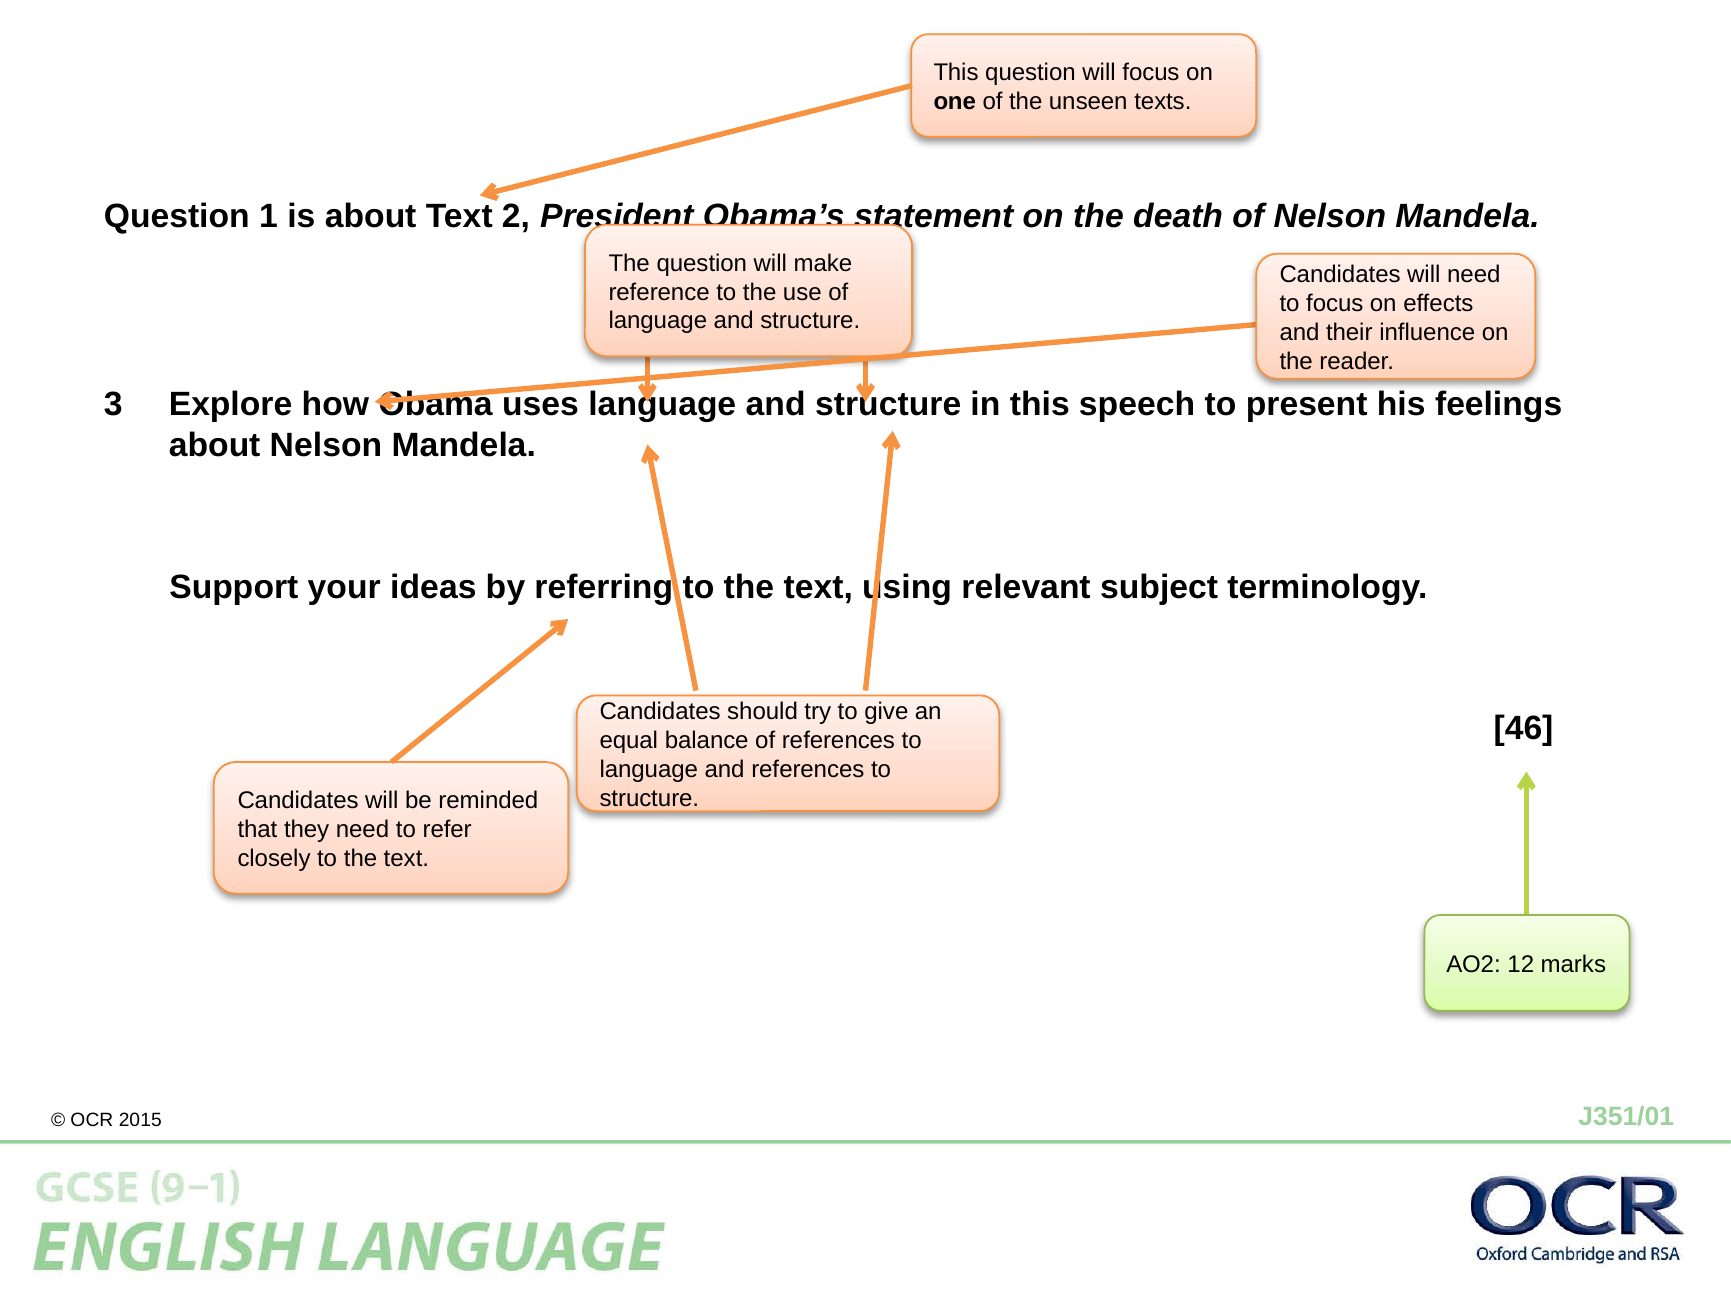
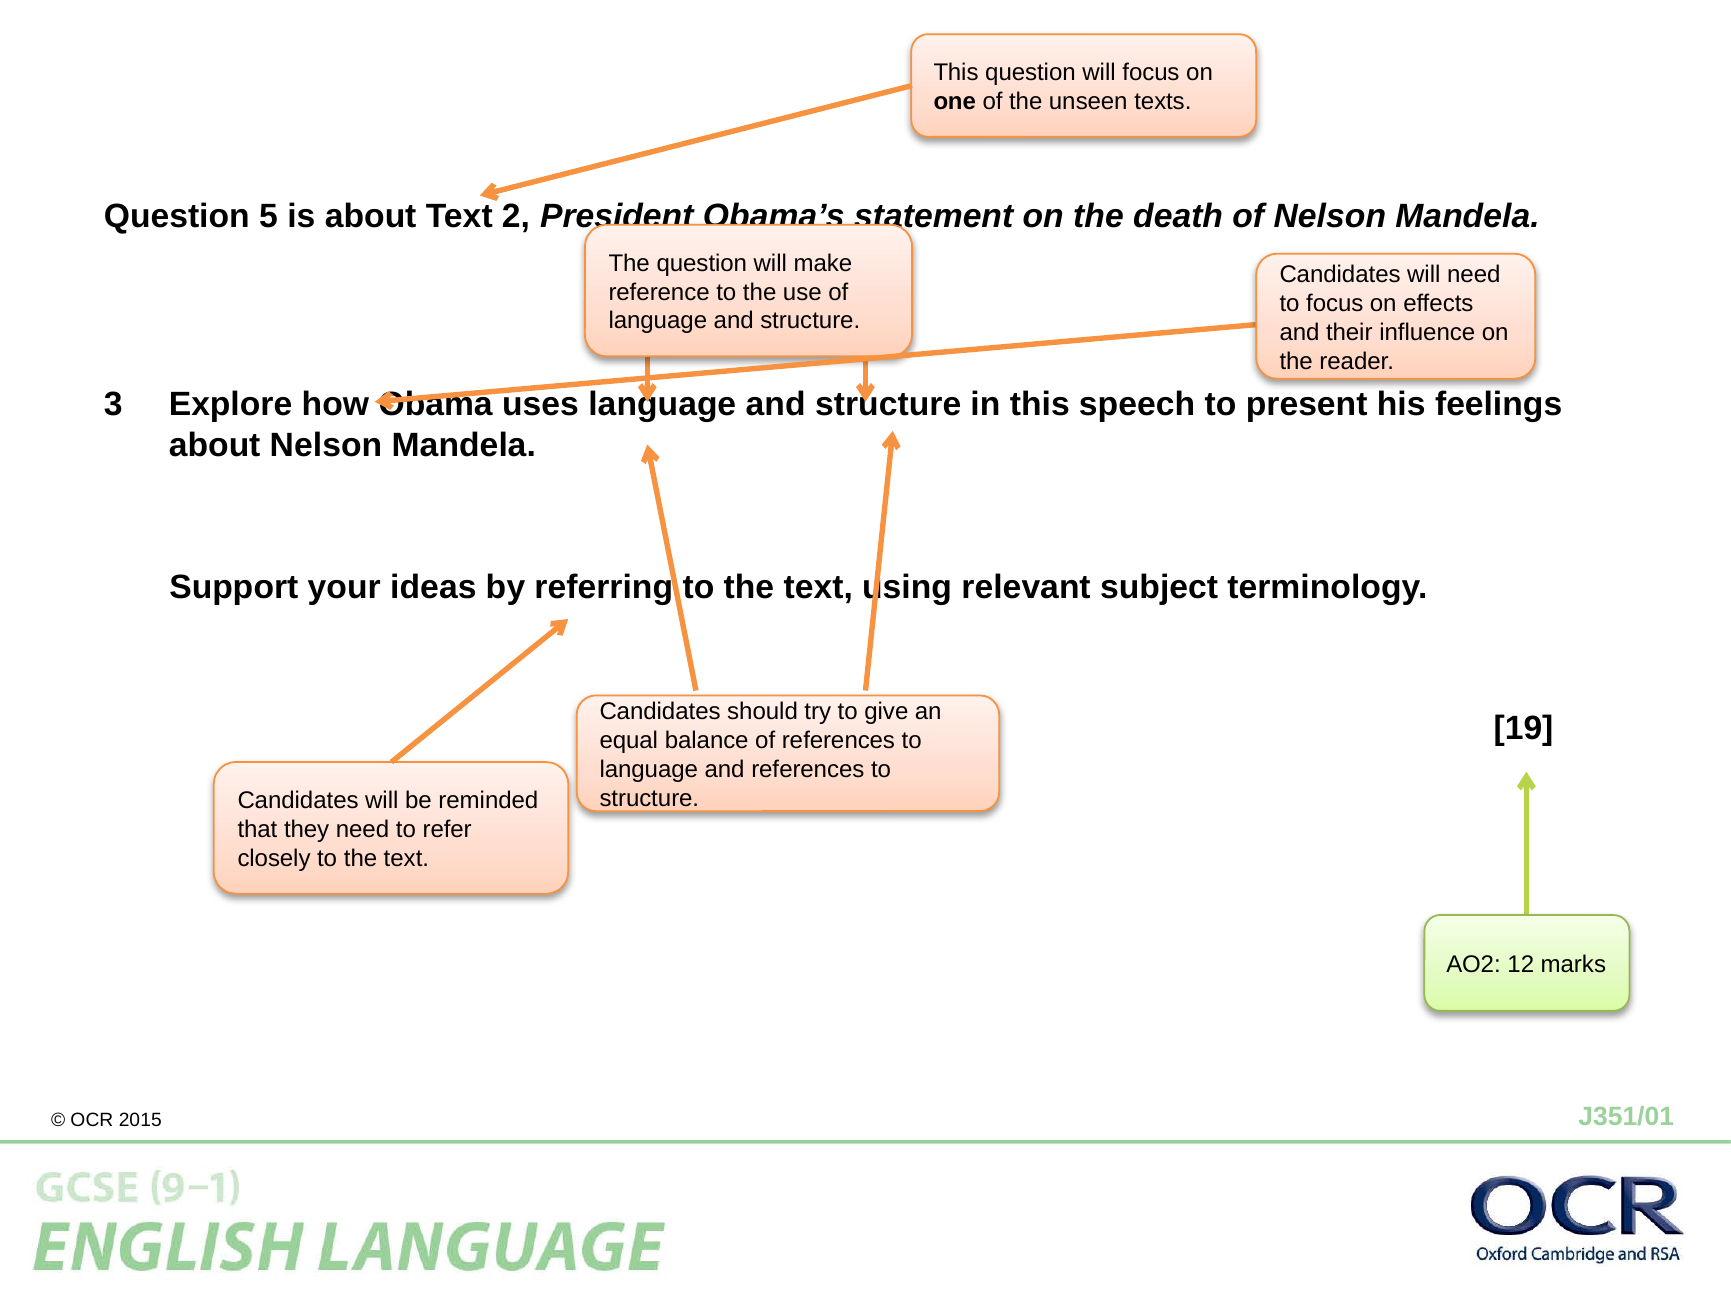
1: 1 -> 5
46: 46 -> 19
